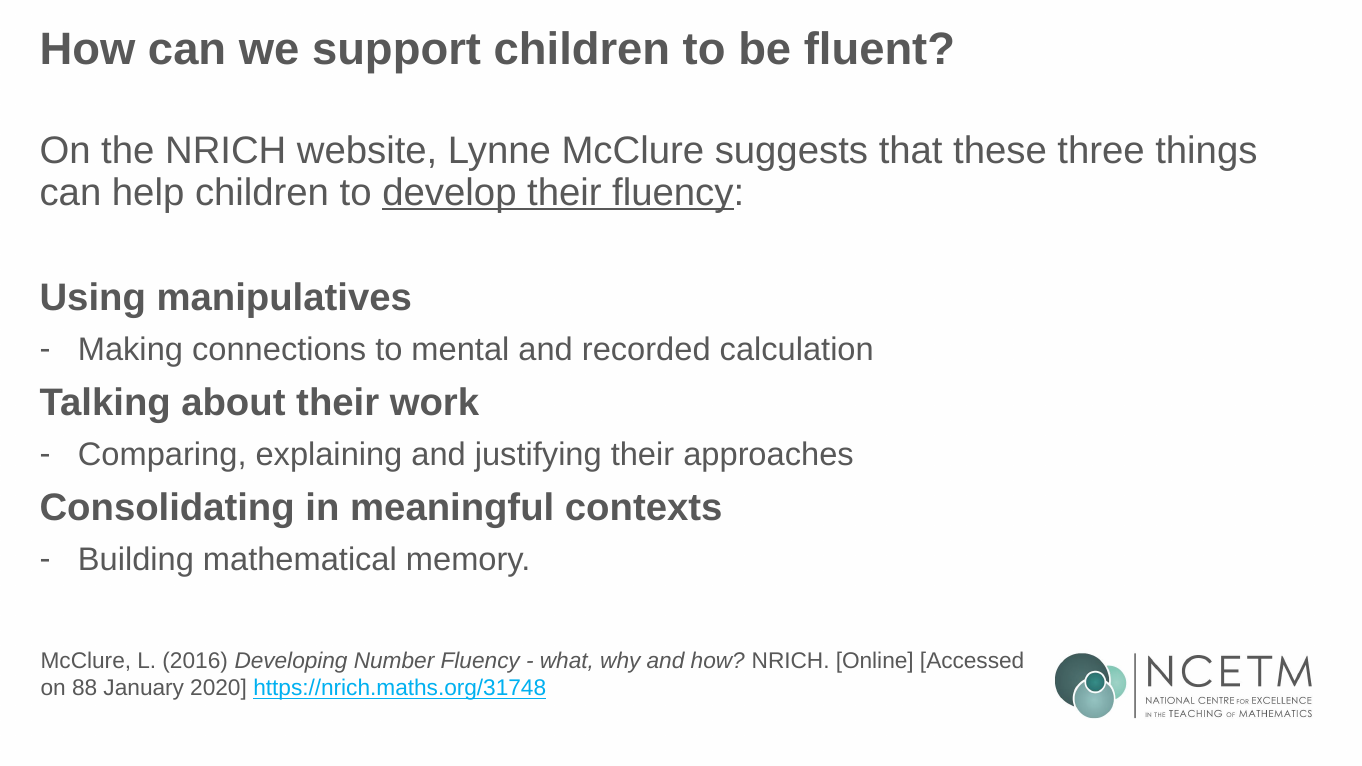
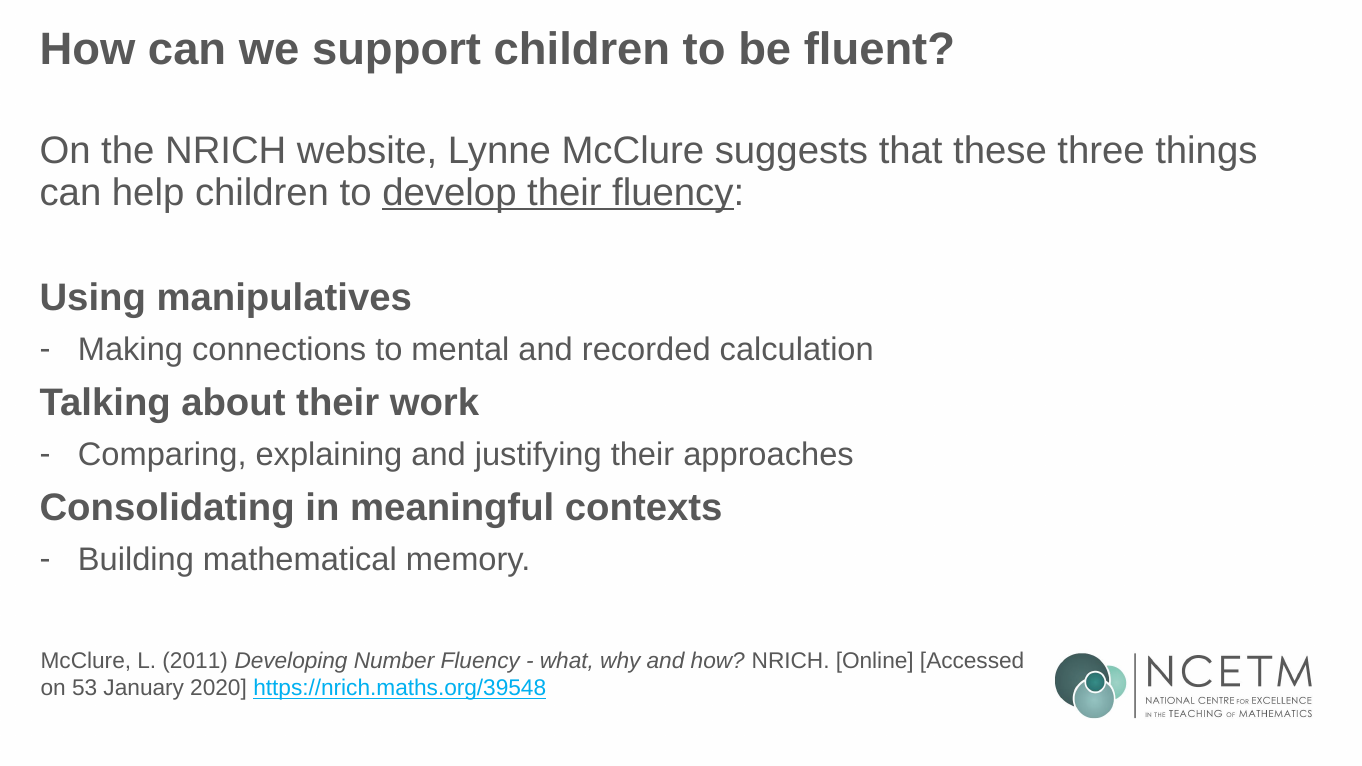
2016: 2016 -> 2011
88: 88 -> 53
https://nrich.maths.org/31748: https://nrich.maths.org/31748 -> https://nrich.maths.org/39548
